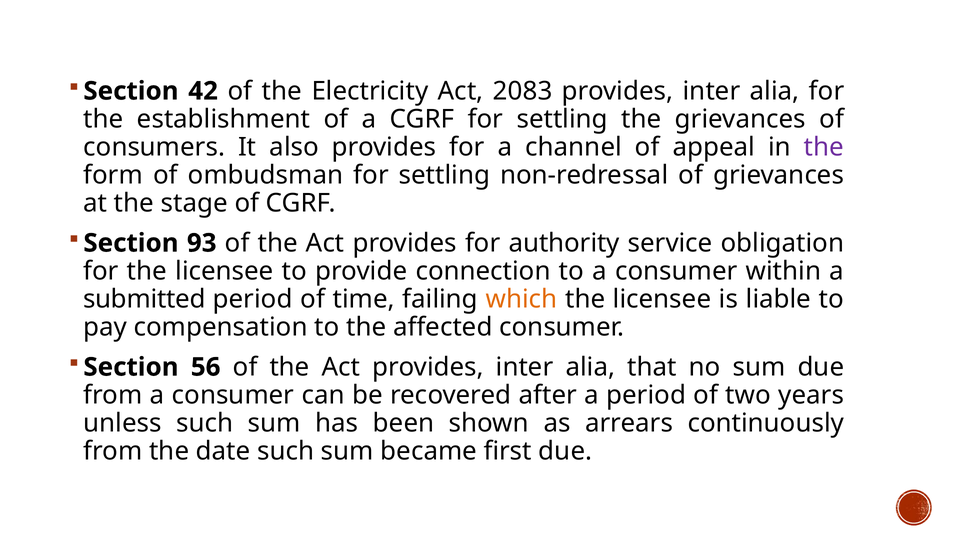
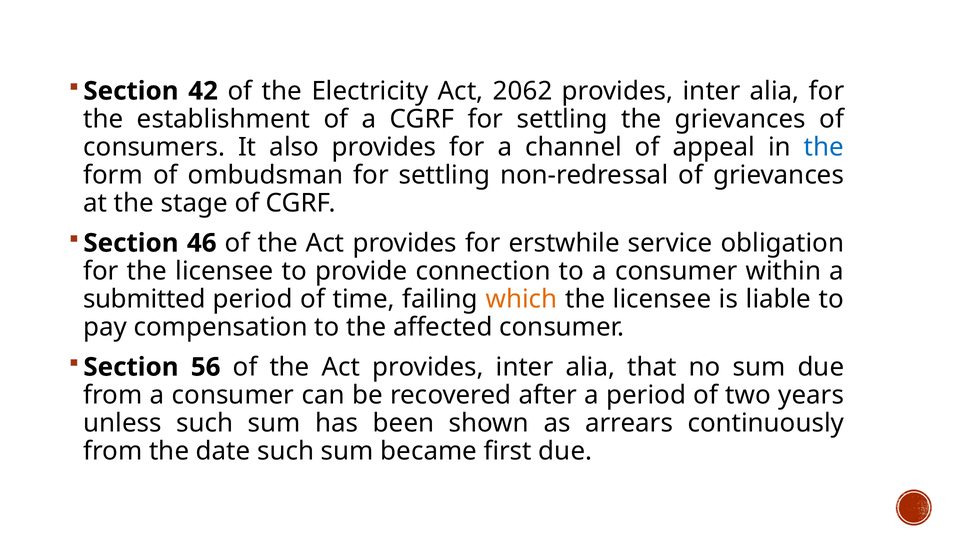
2083: 2083 -> 2062
the at (824, 147) colour: purple -> blue
93: 93 -> 46
authority: authority -> erstwhile
